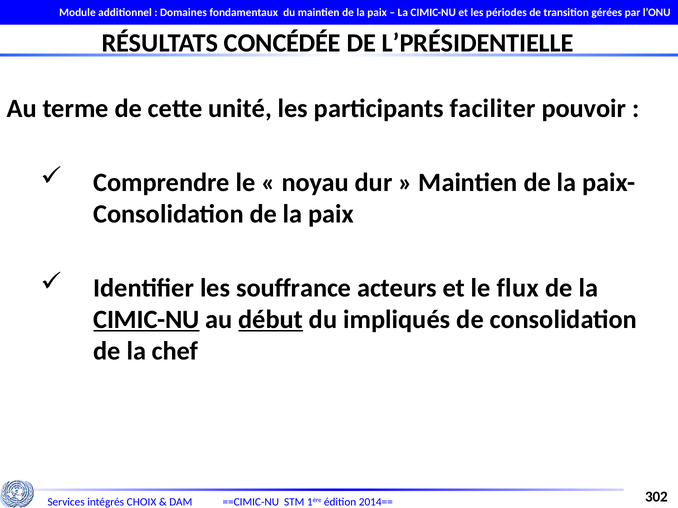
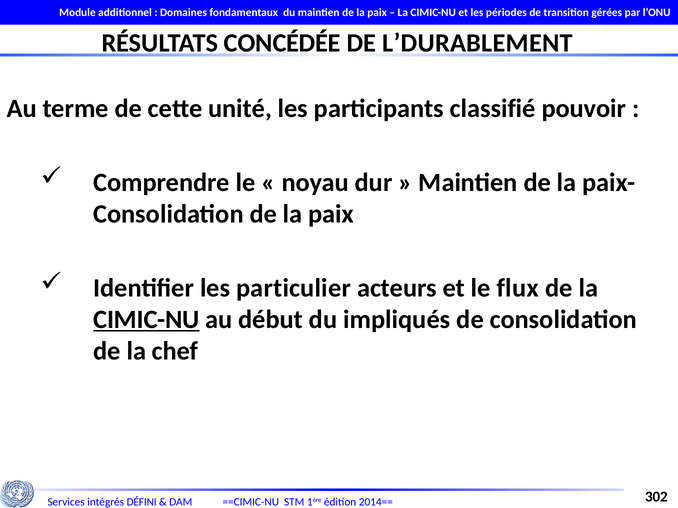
L’PRÉSIDENTIELLE: L’PRÉSIDENTIELLE -> L’DURABLEMENT
faciliter: faciliter -> classifié
souffrance: souffrance -> particulier
début underline: present -> none
CHOIX: CHOIX -> DÉFINI
